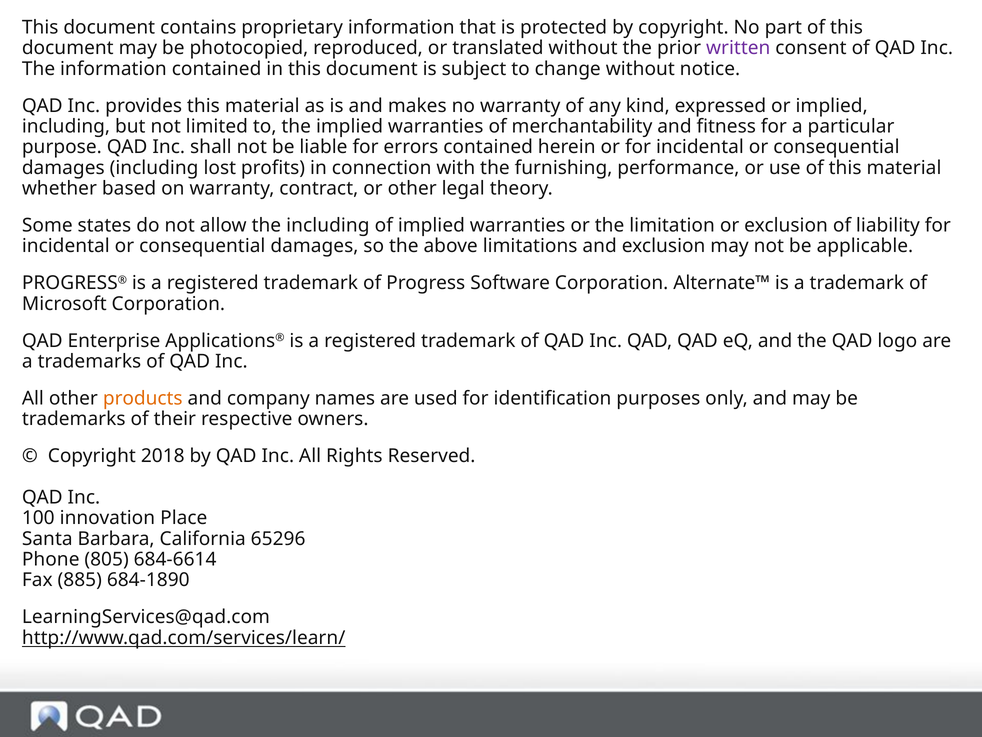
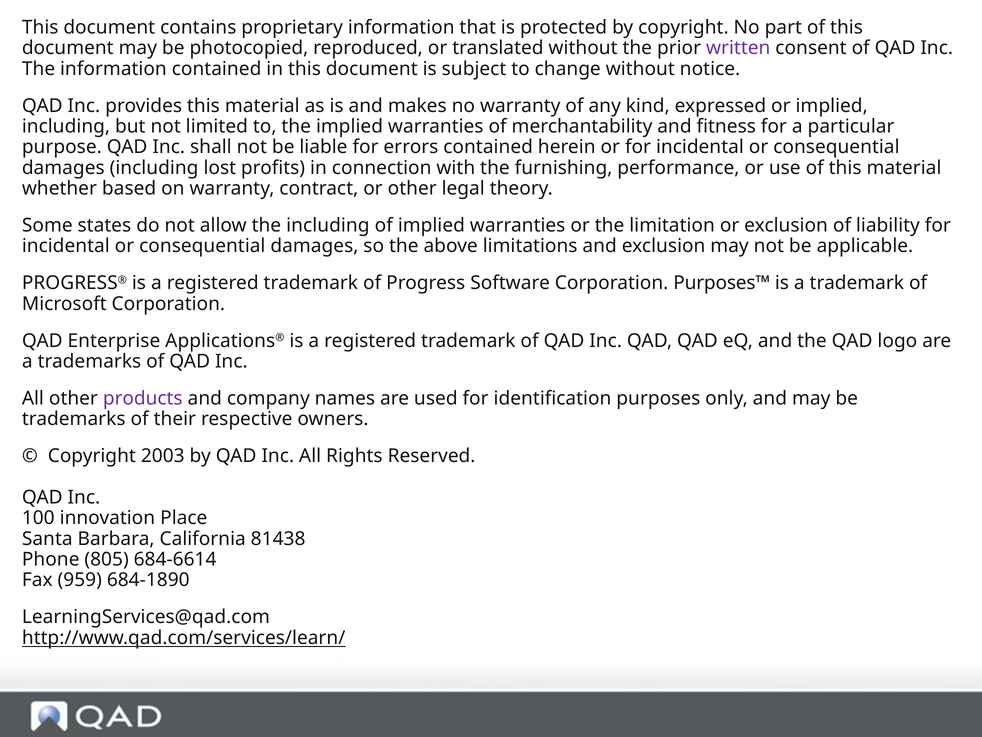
Alternate™: Alternate™ -> Purposes™
products colour: orange -> purple
2018: 2018 -> 2003
65296: 65296 -> 81438
885: 885 -> 959
